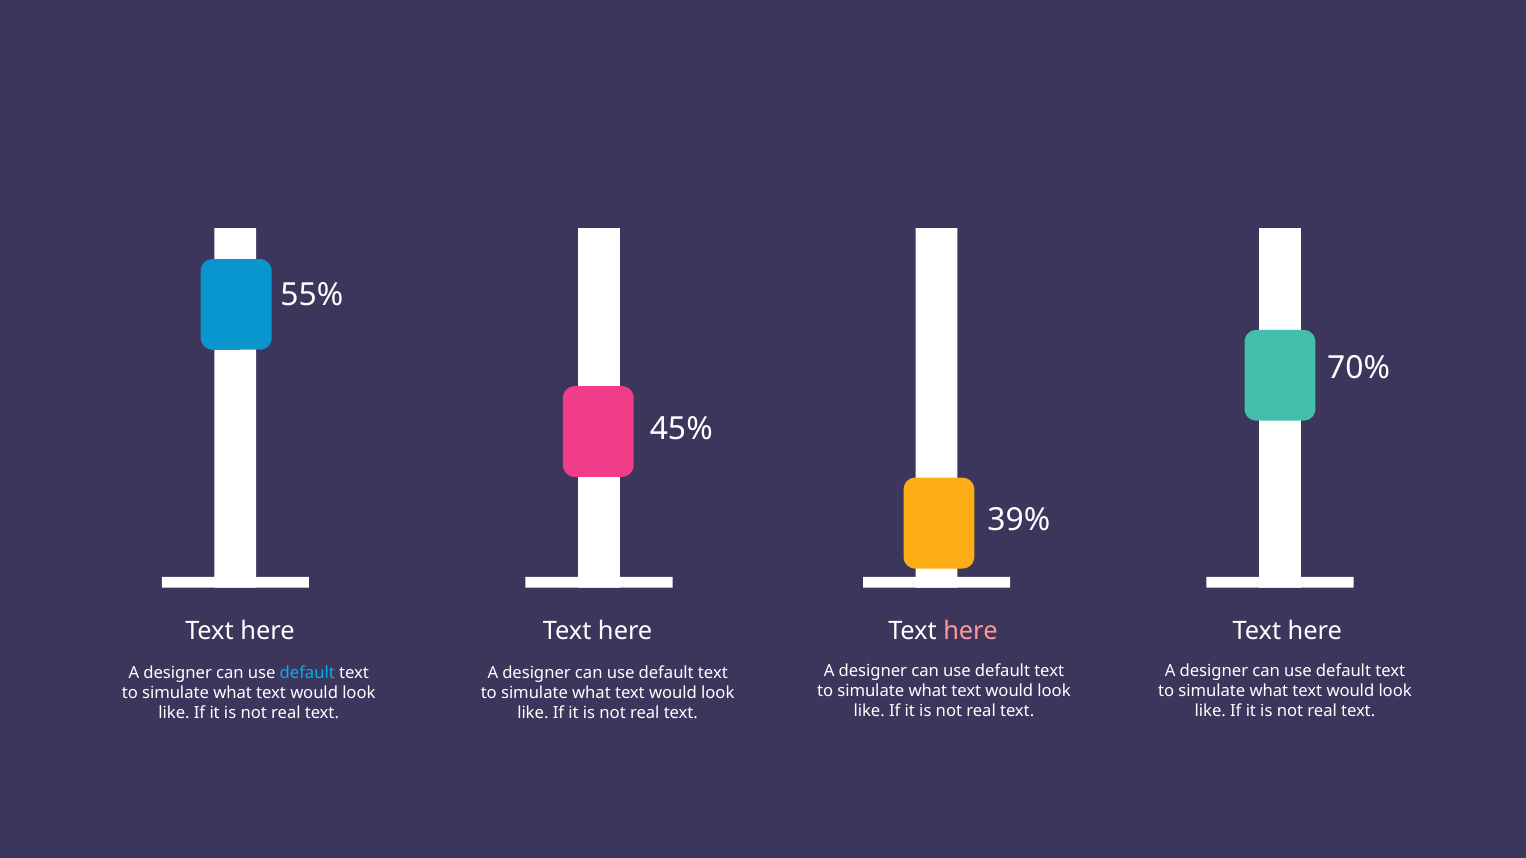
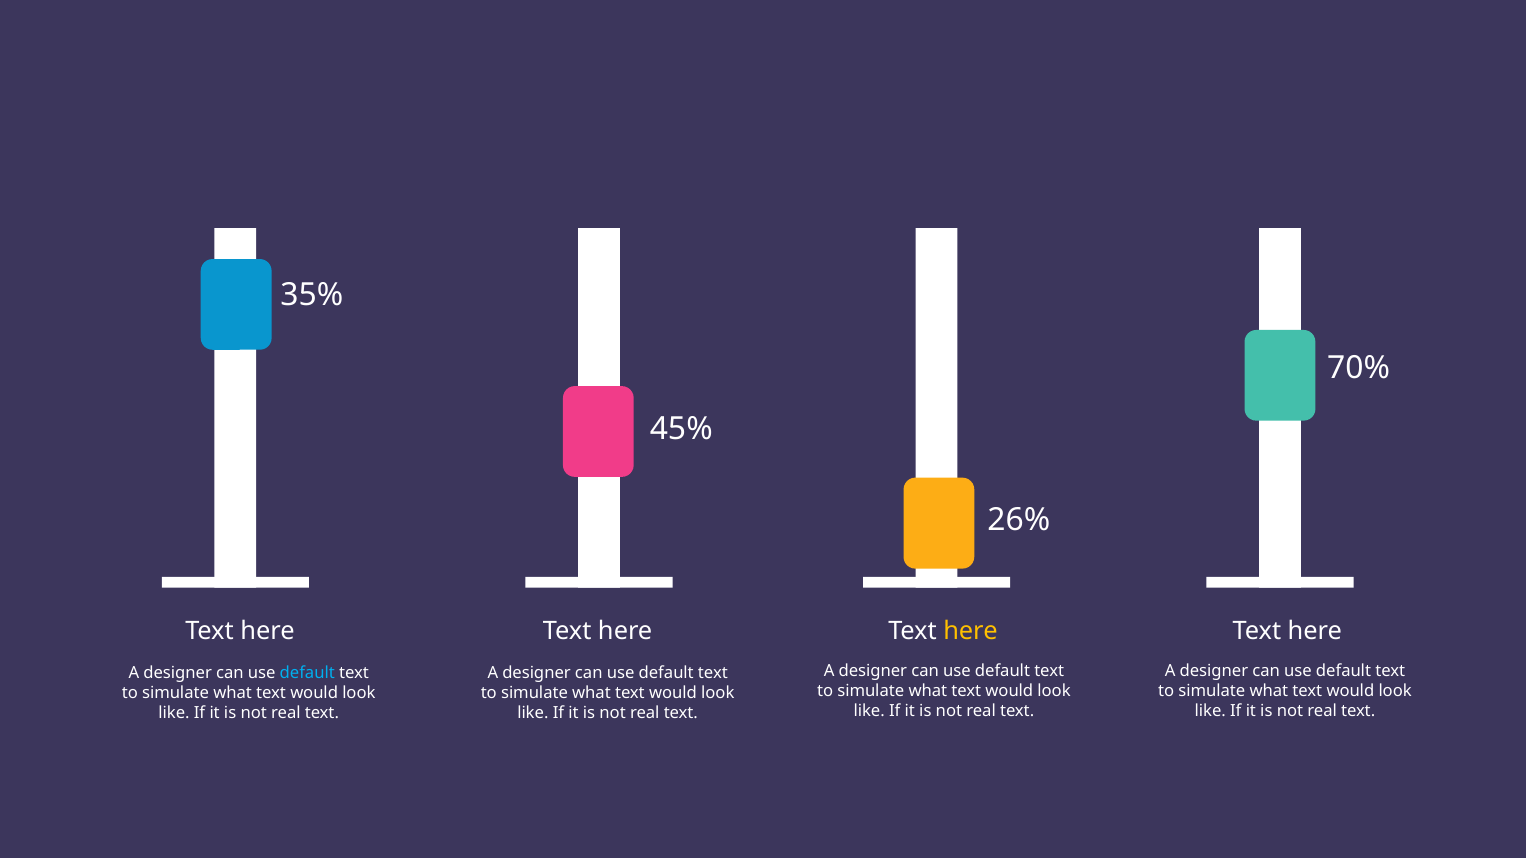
55%: 55% -> 35%
39%: 39% -> 26%
here at (971, 631) colour: pink -> yellow
